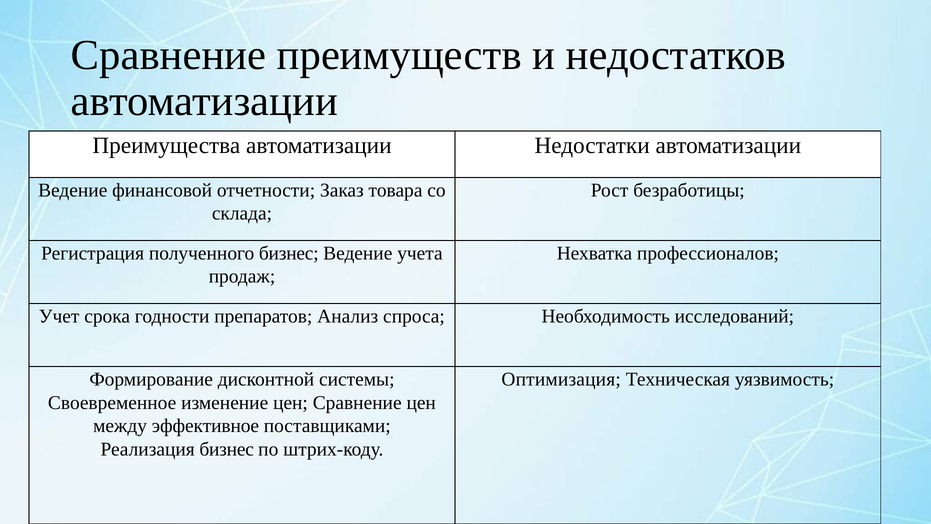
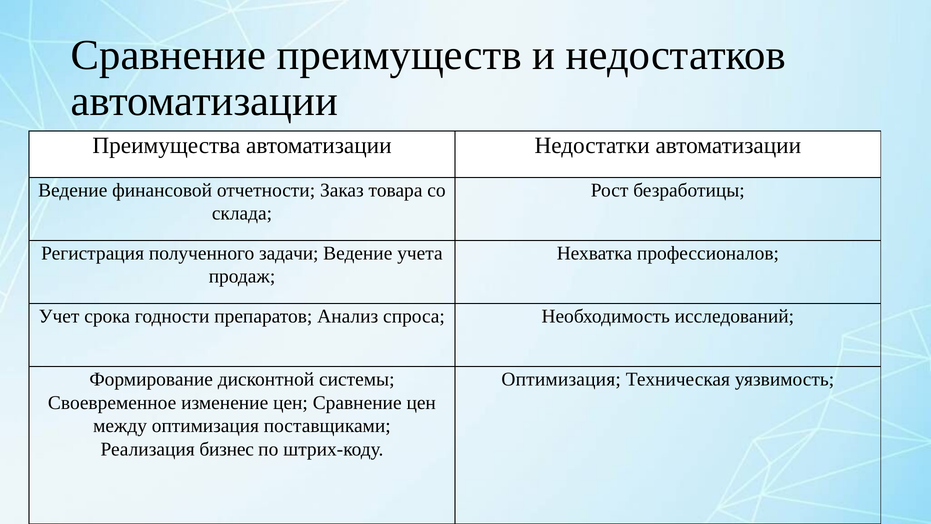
полученного бизнес: бизнес -> задачи
между эффективное: эффективное -> оптимизация
